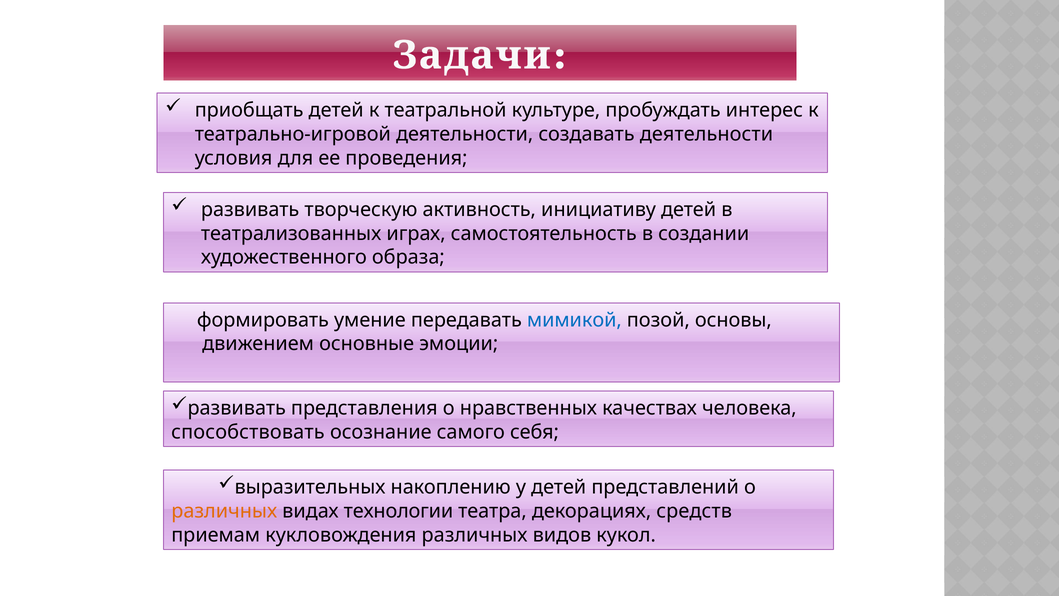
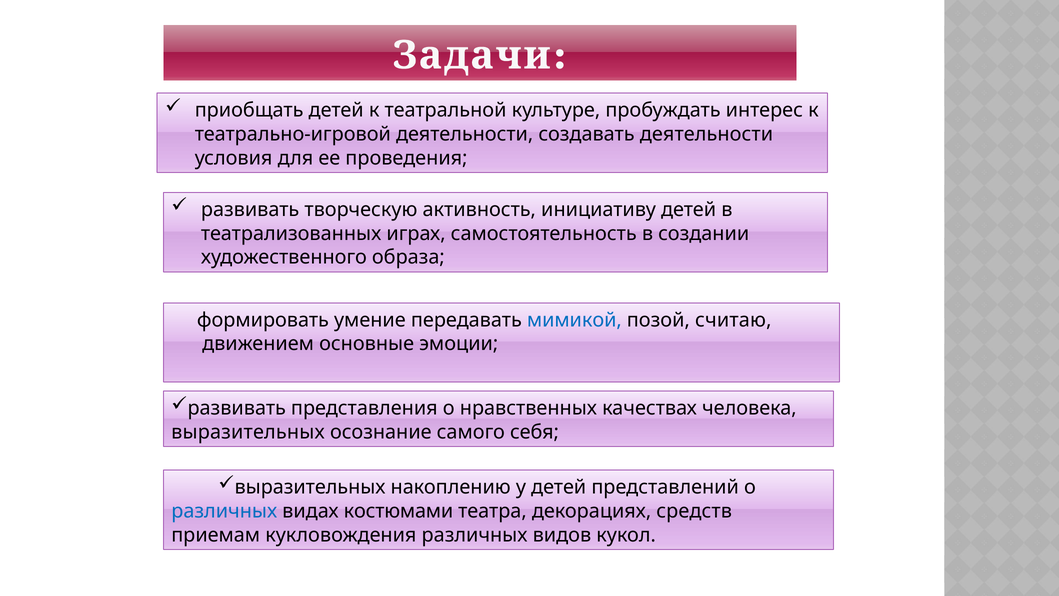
основы: основы -> считаю
способствовать at (248, 432): способствовать -> выразительных
различных at (224, 511) colour: orange -> blue
технологии: технологии -> костюмами
